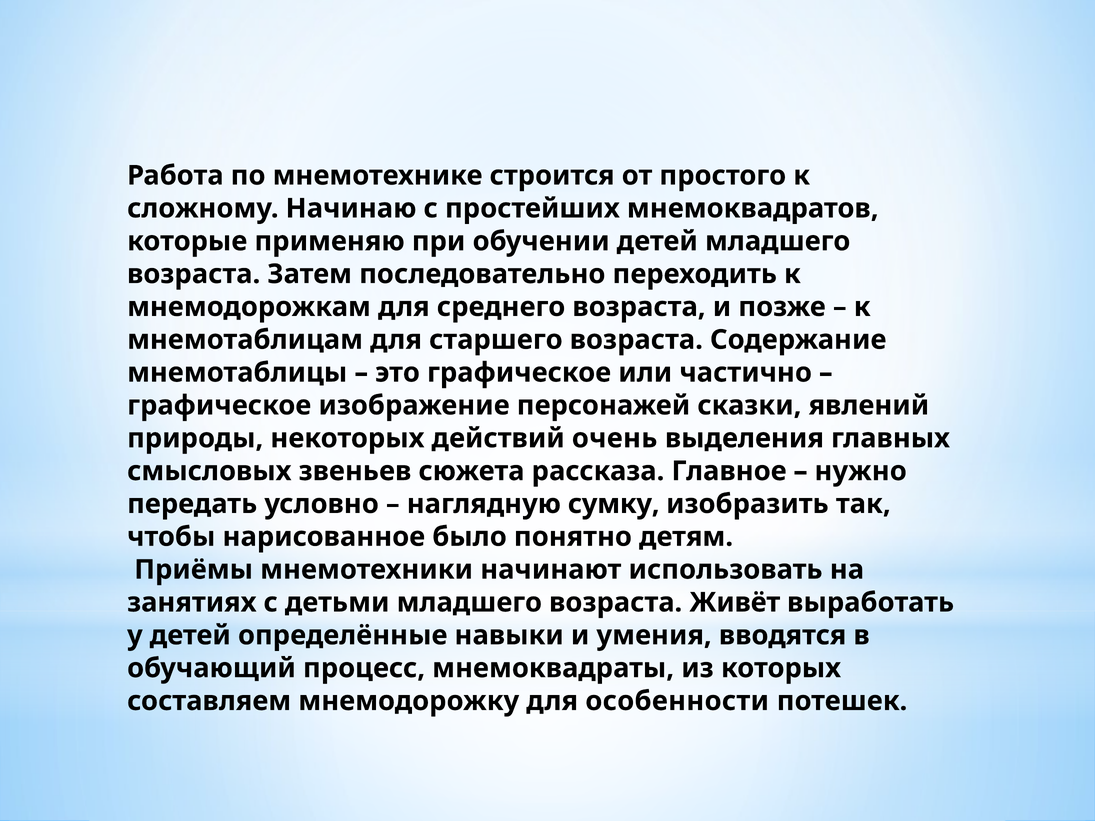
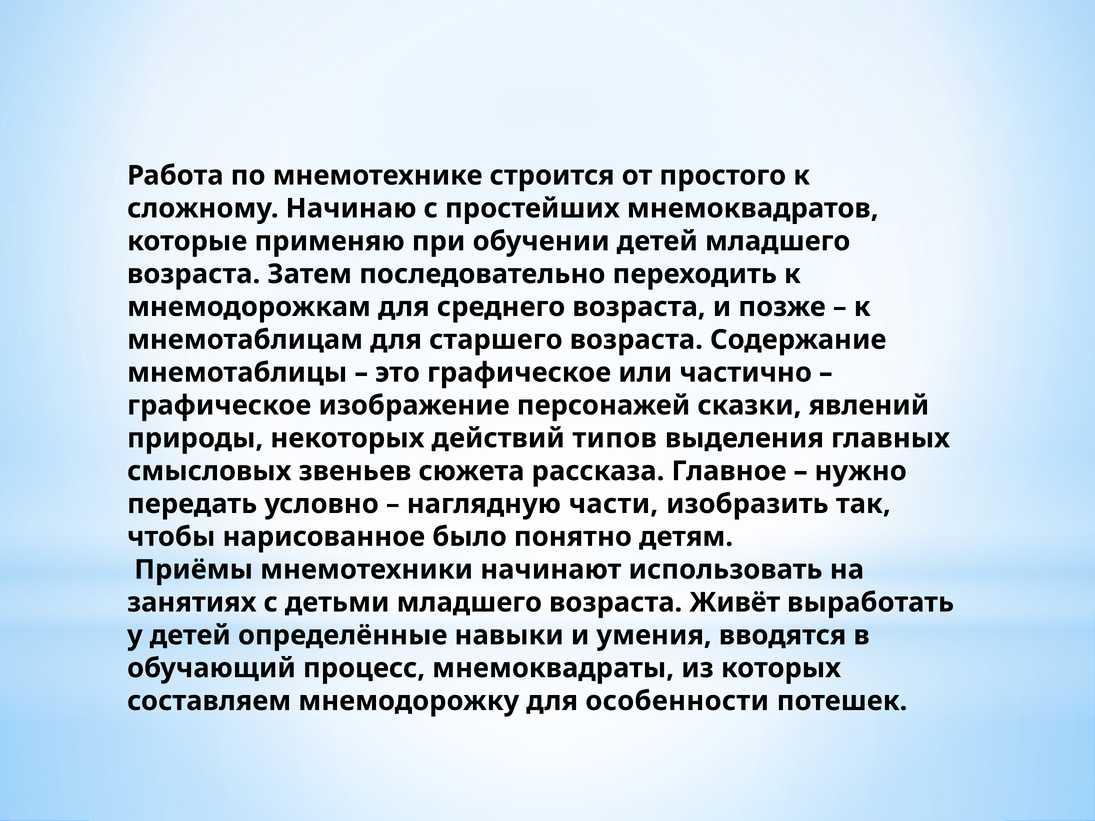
очень: очень -> типов
сумку: сумку -> части
